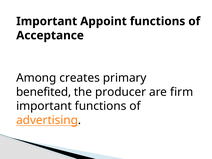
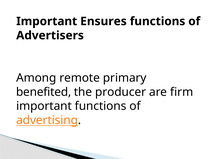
Appoint: Appoint -> Ensures
Acceptance: Acceptance -> Advertisers
creates: creates -> remote
